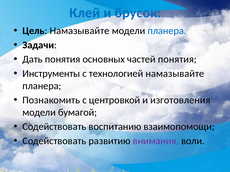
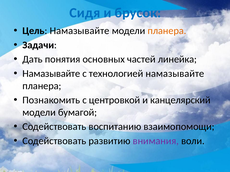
Клей: Клей -> Сидя
планера at (167, 31) colour: blue -> orange
частей понятия: понятия -> линейка
Инструменты at (51, 74): Инструменты -> Намазывайте
изготовления: изготовления -> канцелярский
